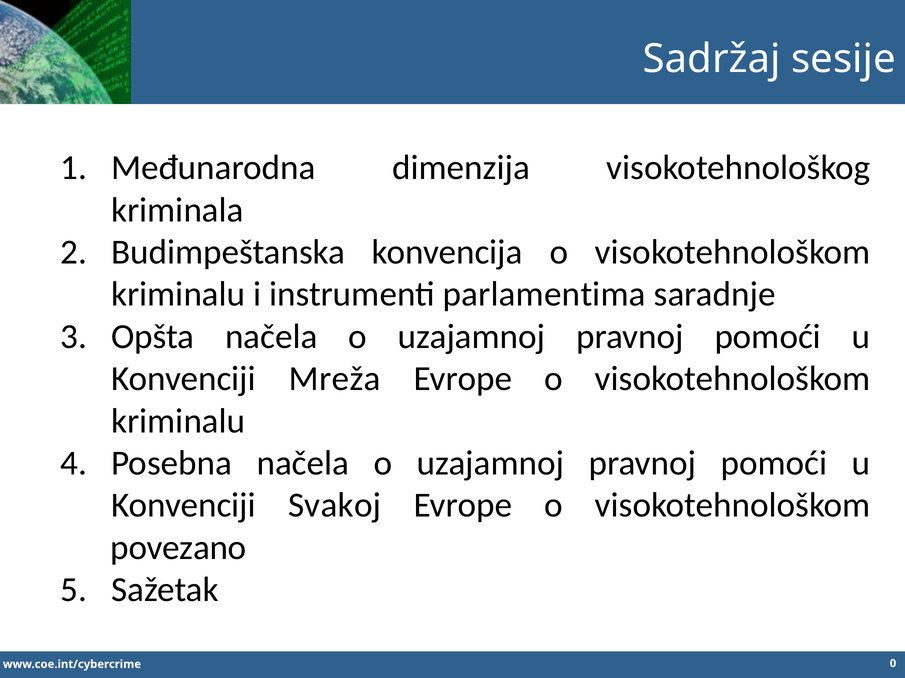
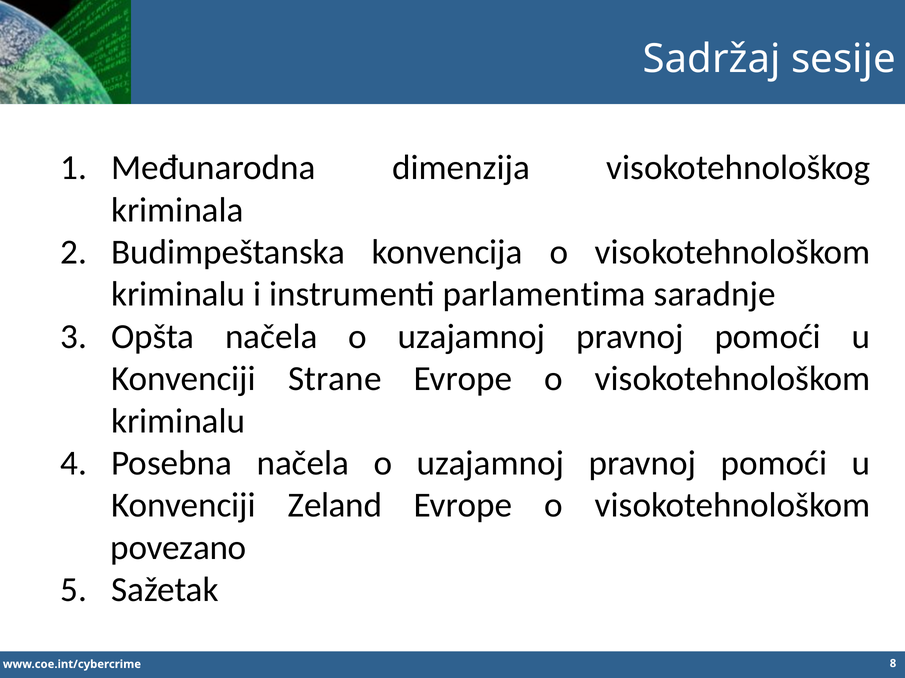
Mreža: Mreža -> Strane
Svakoj: Svakoj -> Zeland
0: 0 -> 8
